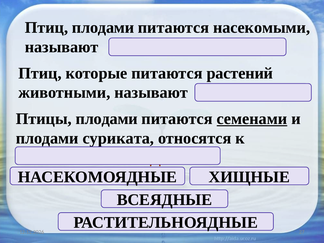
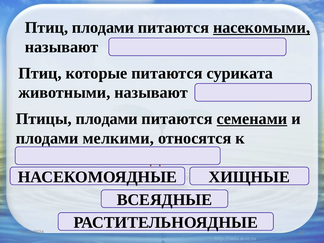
насекомыми underline: none -> present
растений: растений -> суриката
суриката: суриката -> мелкими
